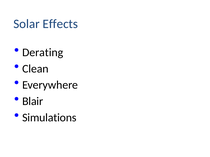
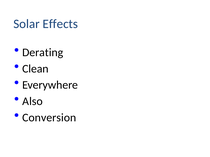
Blair: Blair -> Also
Simulations: Simulations -> Conversion
